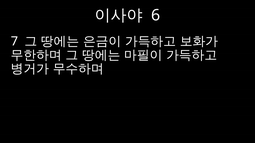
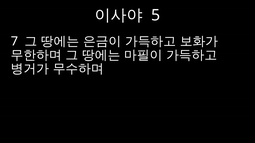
6: 6 -> 5
